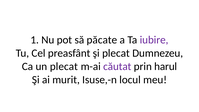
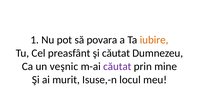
păcate: păcate -> povara
iubire colour: purple -> orange
şi plecat: plecat -> căutat
un plecat: plecat -> veşnic
harul: harul -> mine
